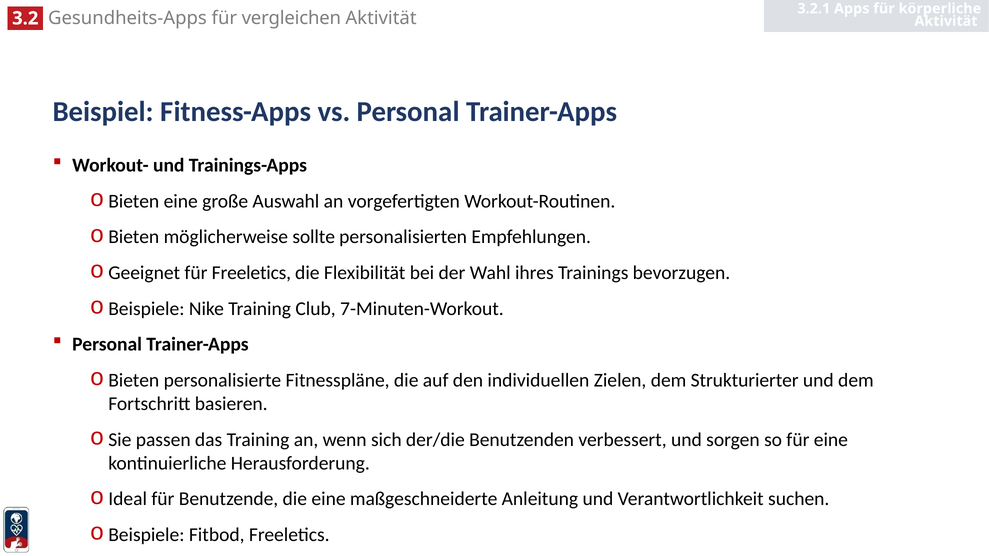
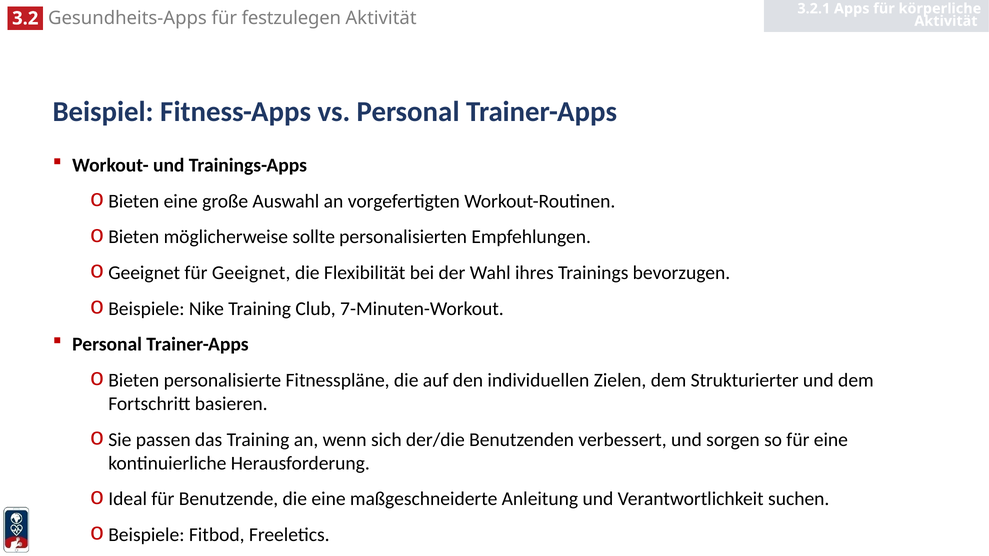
vergleichen: vergleichen -> festzulegen
für Freeletics: Freeletics -> Geeignet
